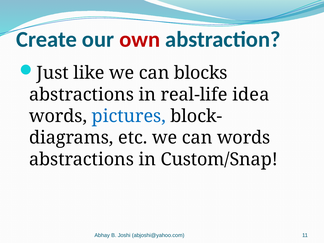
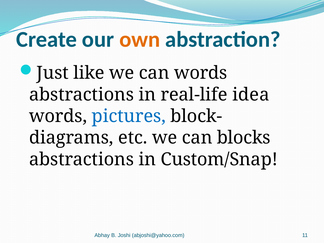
own colour: red -> orange
can blocks: blocks -> words
can words: words -> blocks
